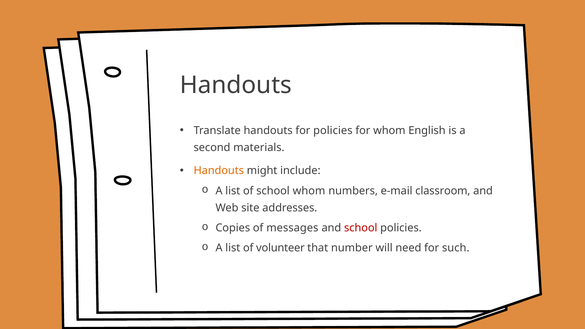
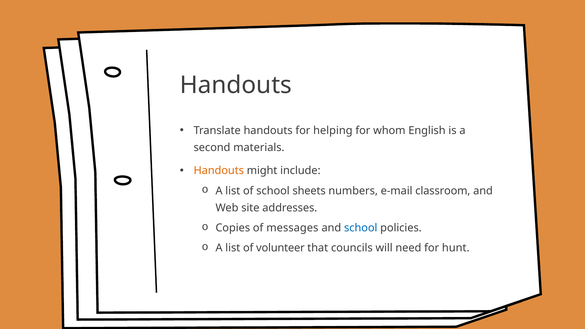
for policies: policies -> helping
school whom: whom -> sheets
school at (361, 228) colour: red -> blue
number: number -> councils
such: such -> hunt
